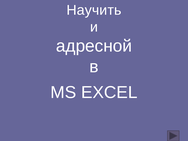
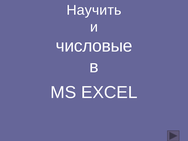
адресной: адресной -> числовые
